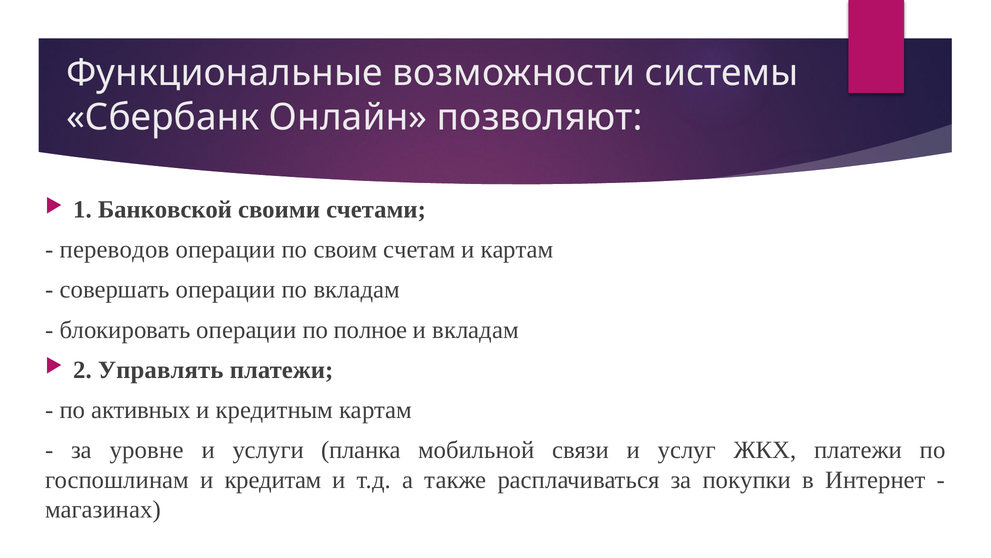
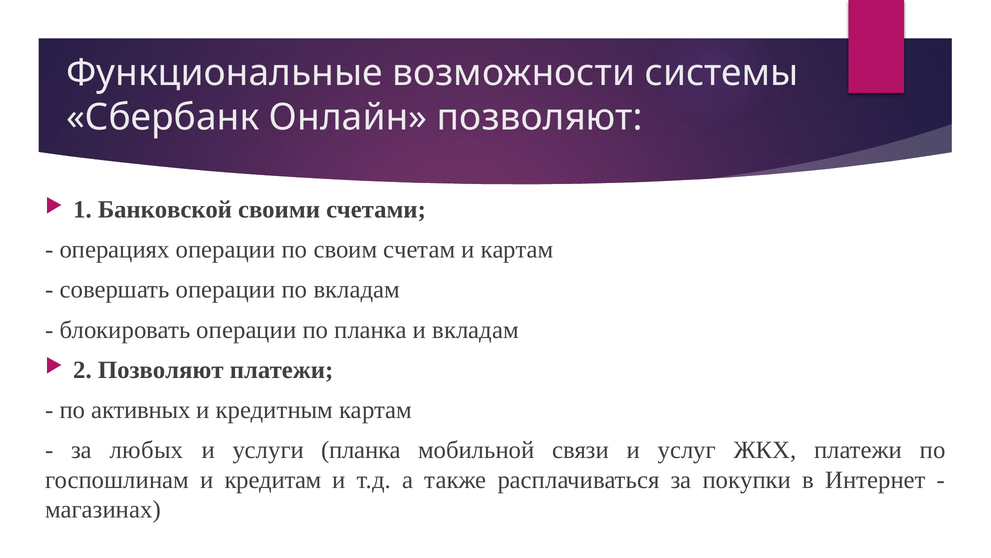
переводов: переводов -> операциях
по полное: полное -> планка
2 Управлять: Управлять -> Позволяют
уровне: уровне -> любых
